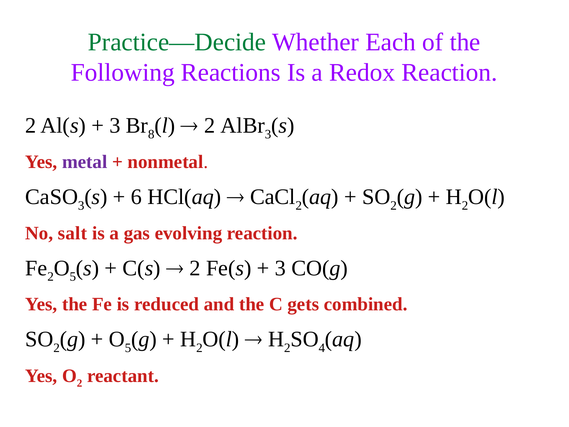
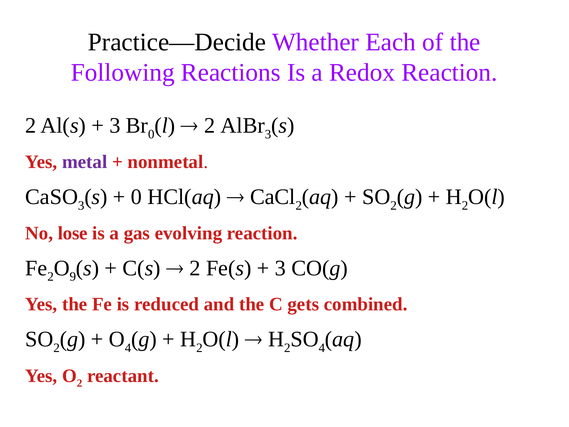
Practice—Decide colour: green -> black
8 at (151, 134): 8 -> 0
6 at (137, 197): 6 -> 0
salt: salt -> lose
5 at (73, 276): 5 -> 9
5 at (128, 348): 5 -> 4
